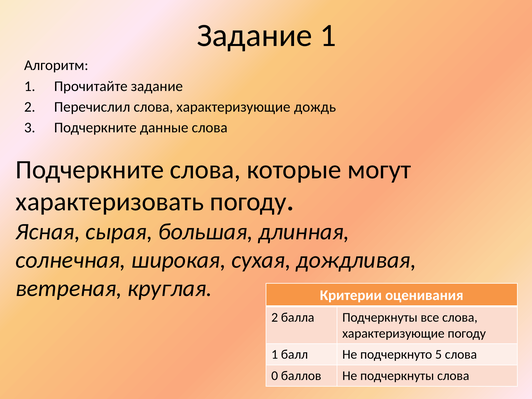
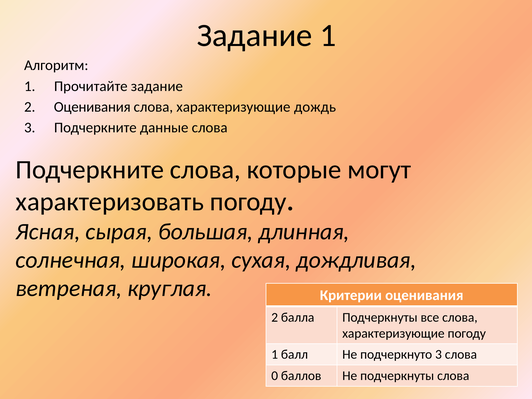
2 Перечислил: Перечислил -> Оценивания
подчеркнуто 5: 5 -> 3
